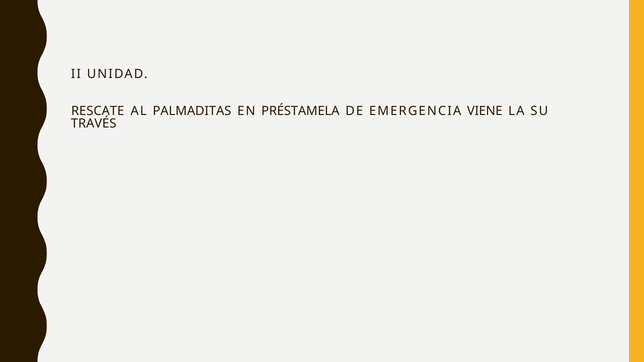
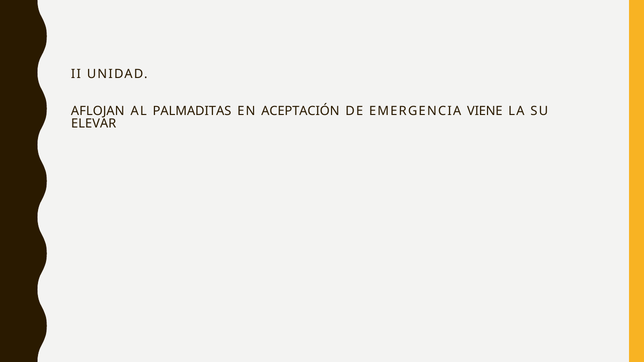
RESCATE: RESCATE -> AFLOJAN
PRÉSTAMELA: PRÉSTAMELA -> ACEPTACIÓN
TRAVÉS: TRAVÉS -> ELEVAR
